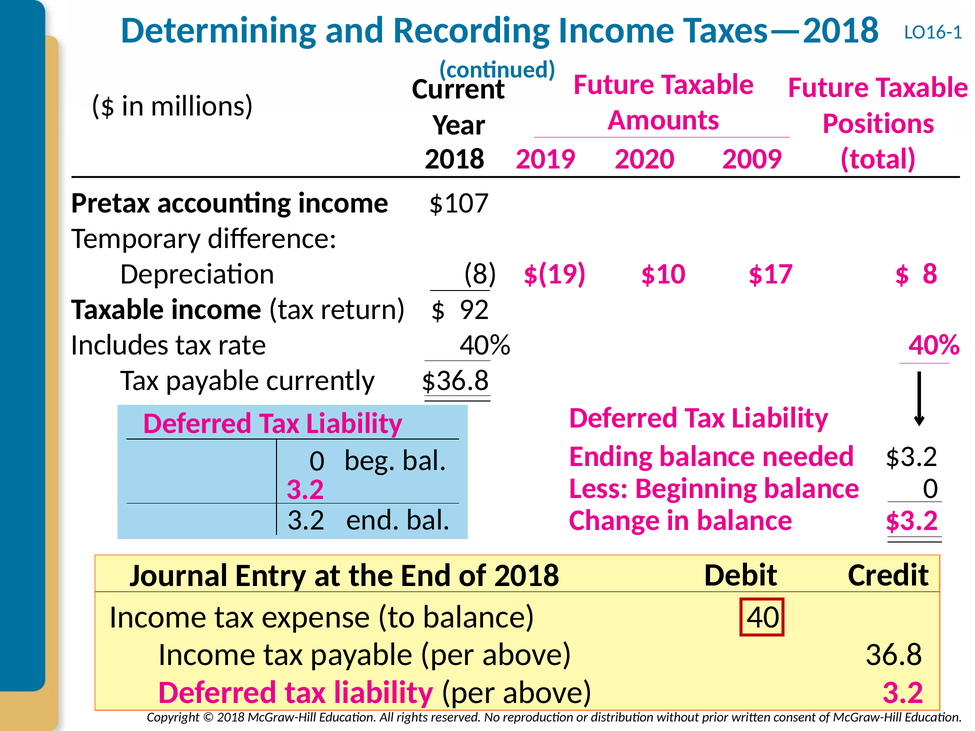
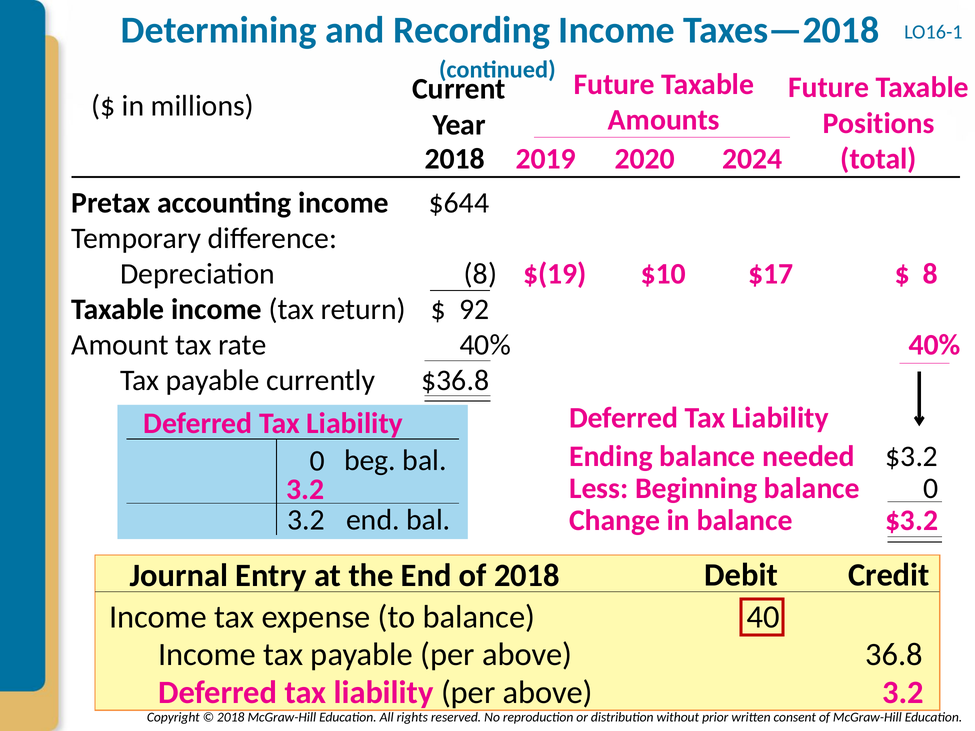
2009: 2009 -> 2024
$107: $107 -> $644
Includes: Includes -> Amount
